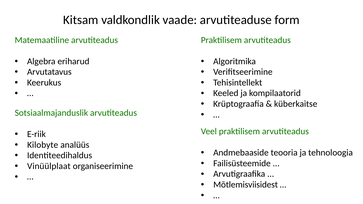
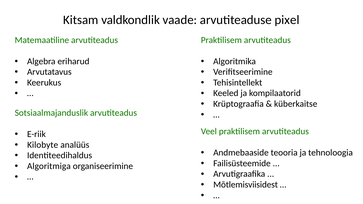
form: form -> pixel
Vinüülplaat: Vinüülplaat -> Algoritmiga
